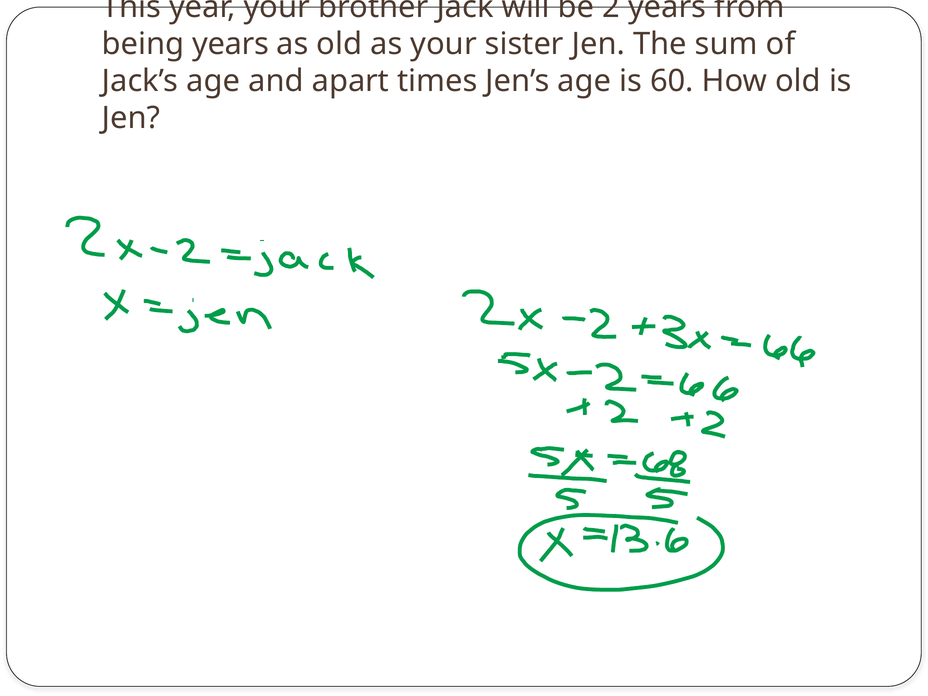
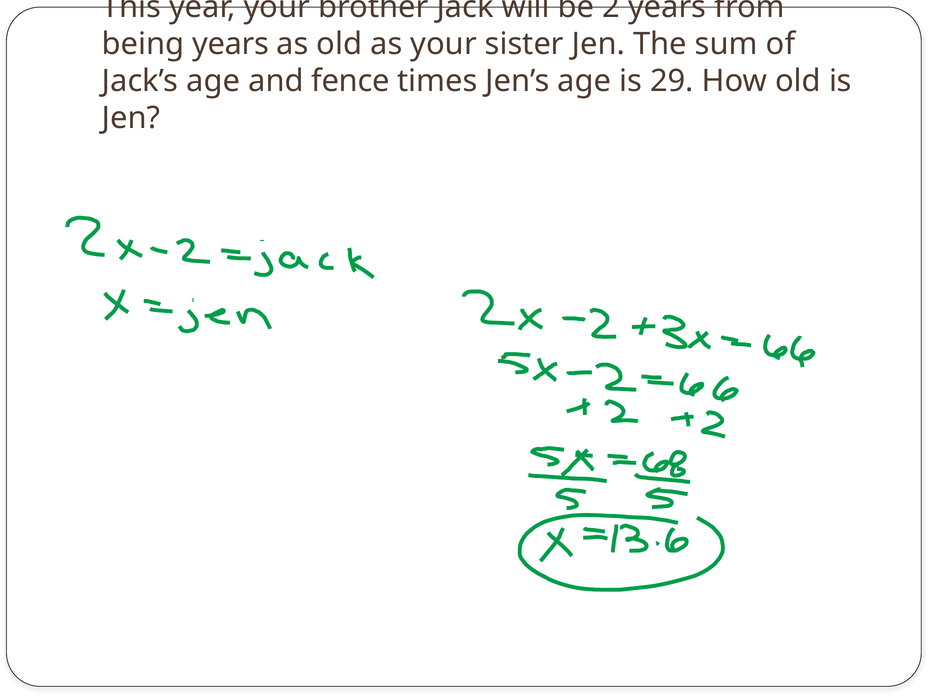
apart: apart -> fence
60: 60 -> 29
